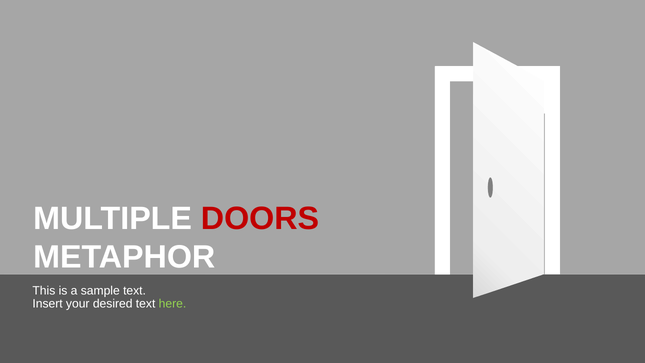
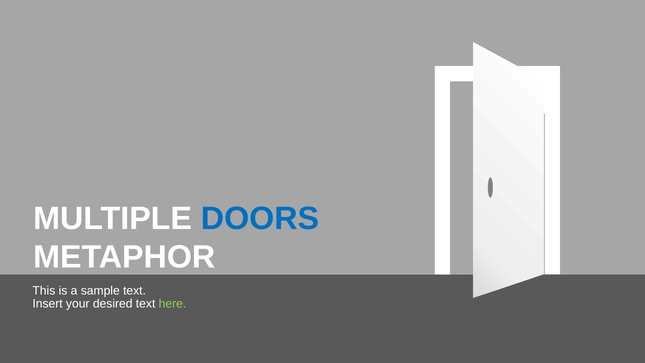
DOORS colour: red -> blue
